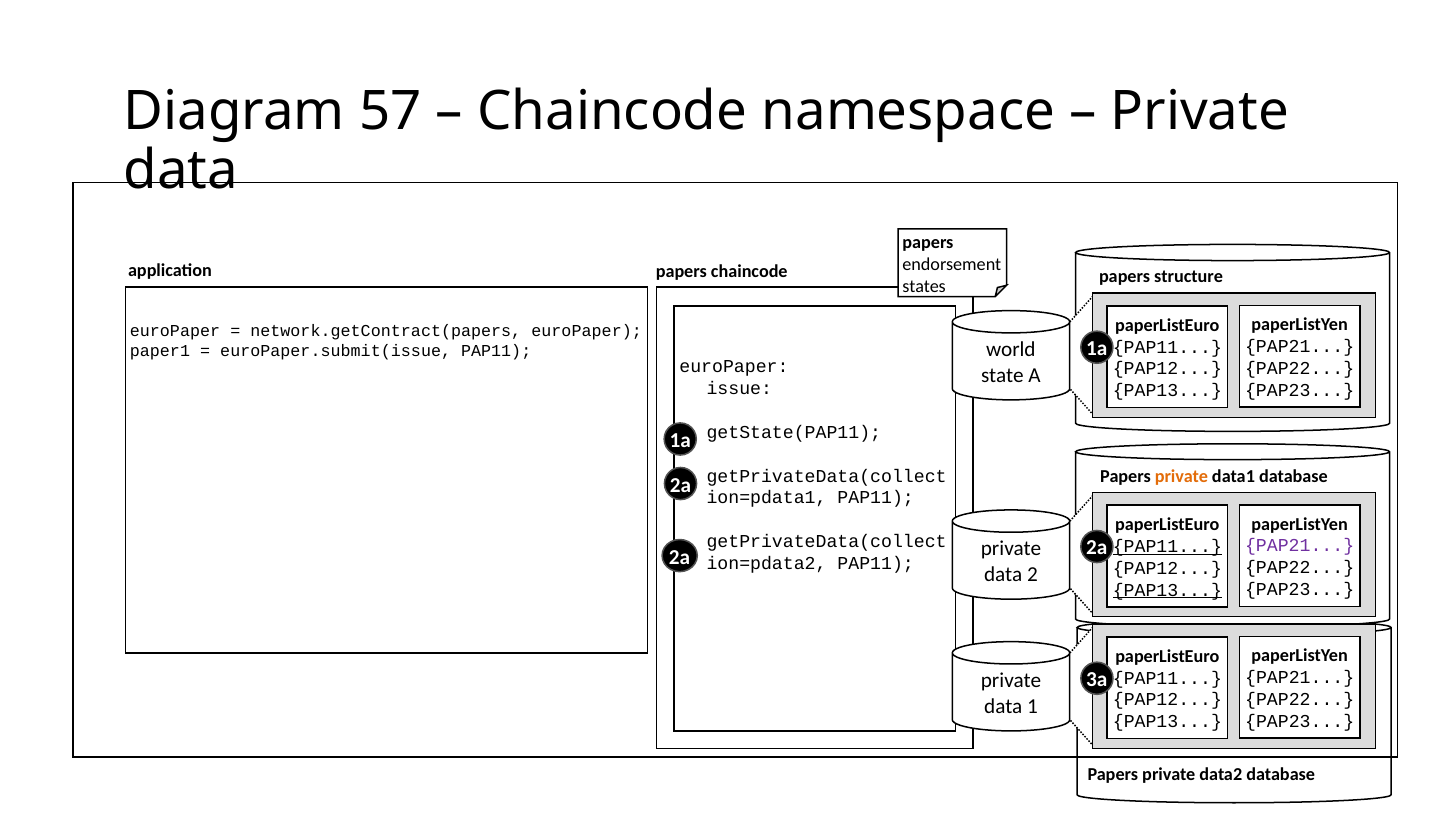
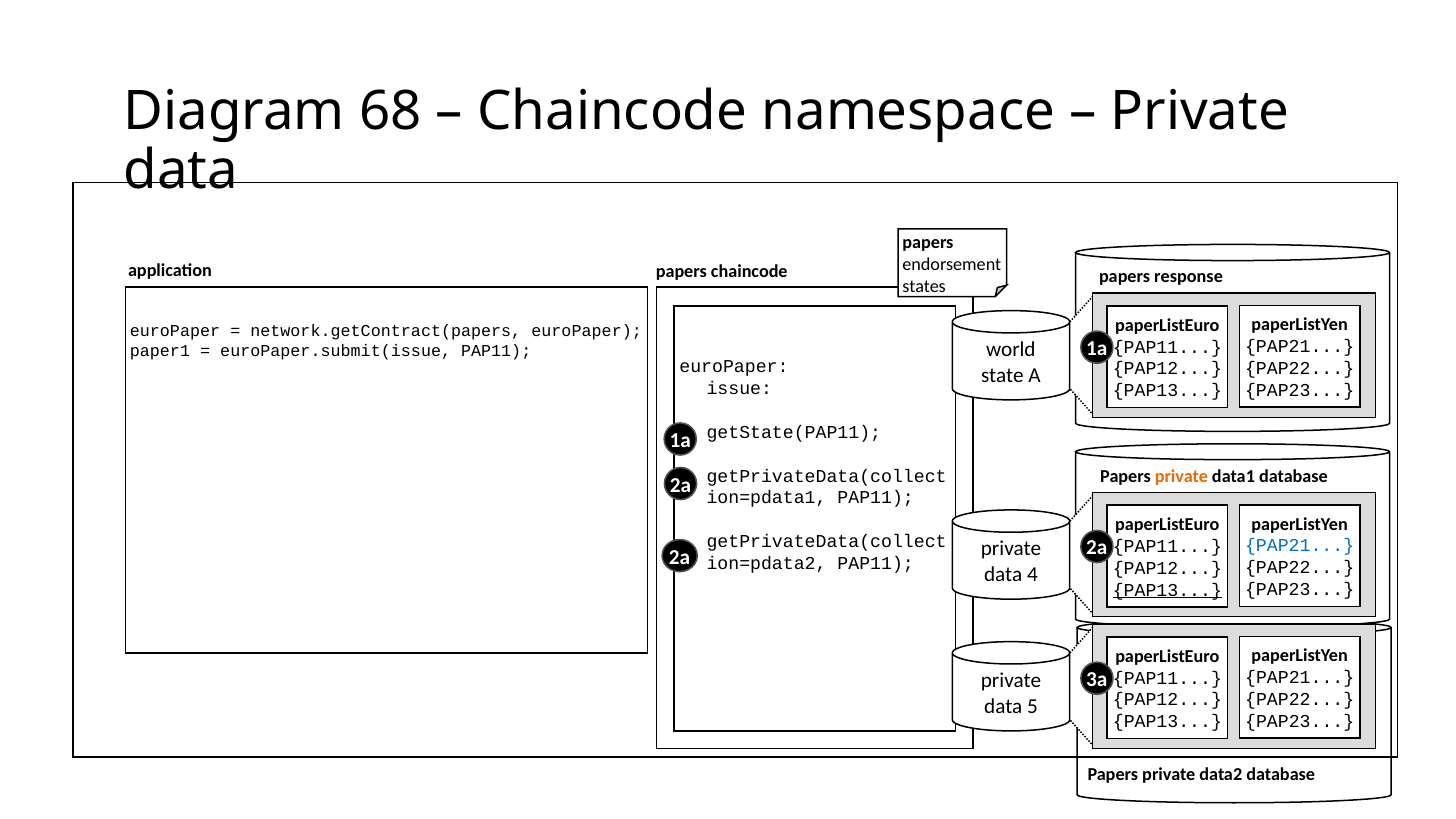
57: 57 -> 68
structure: structure -> response
PAP21 at (1300, 546) colour: purple -> blue
PAP11 at (1167, 546) underline: present -> none
2: 2 -> 4
1: 1 -> 5
